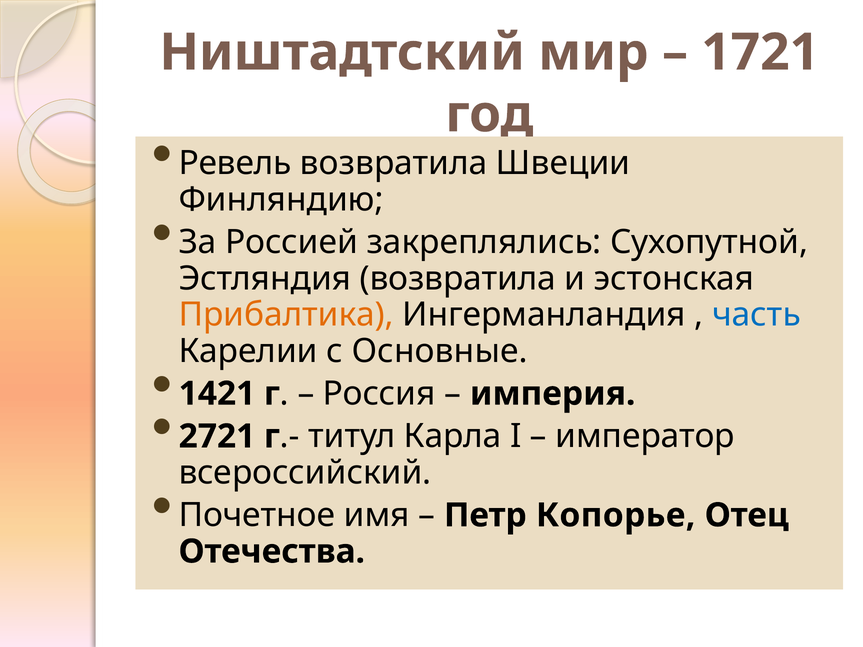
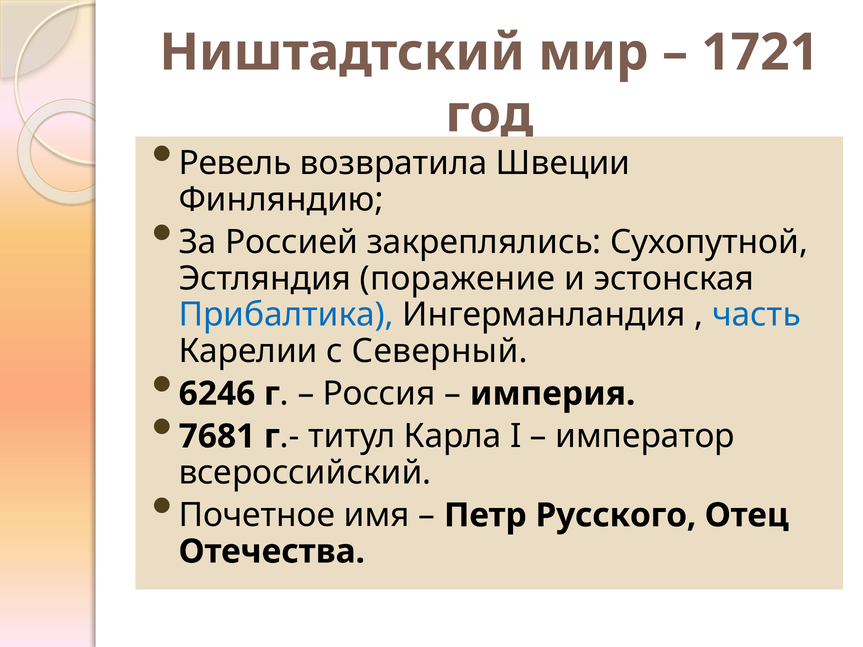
Эстляндия возвратила: возвратила -> поражение
Прибалтика colour: orange -> blue
Основные: Основные -> Северный
1421: 1421 -> 6246
2721: 2721 -> 7681
Копорье: Копорье -> Русского
